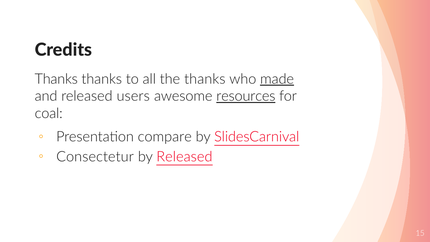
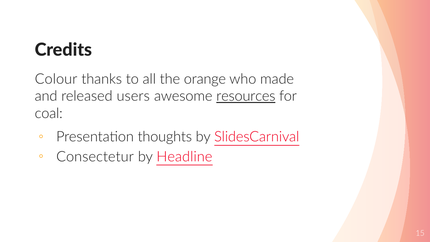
Thanks at (56, 79): Thanks -> Colour
the thanks: thanks -> orange
made underline: present -> none
compare: compare -> thoughts
by Released: Released -> Headline
